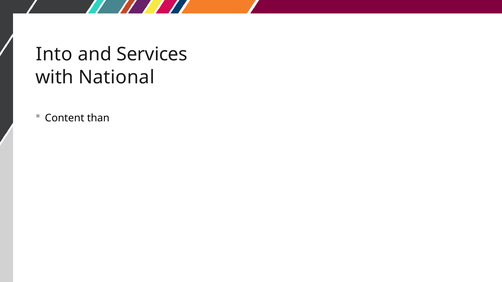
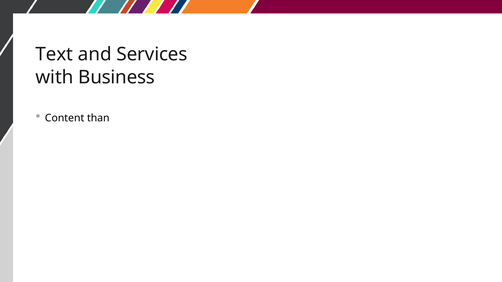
Into: Into -> Text
National: National -> Business
